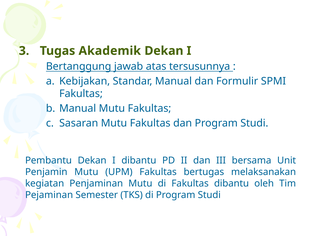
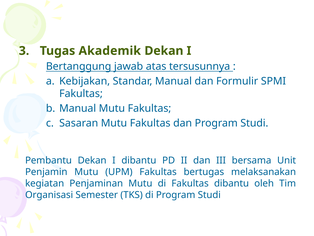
Pejaminan: Pejaminan -> Organisasi
